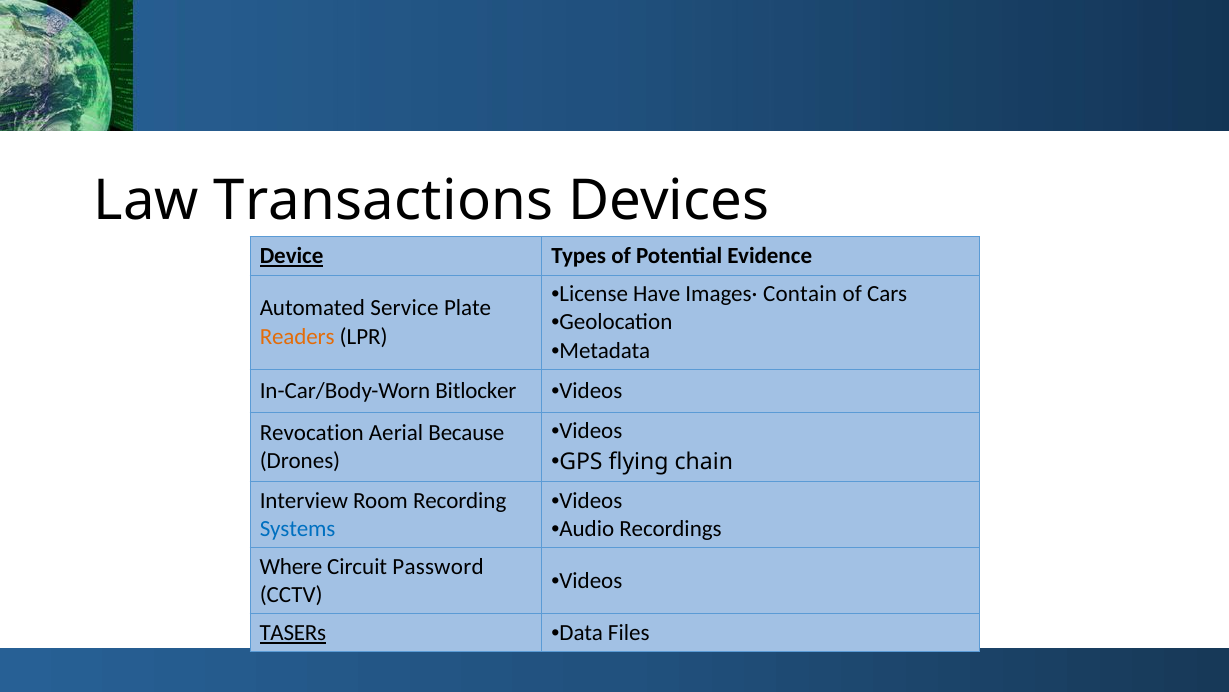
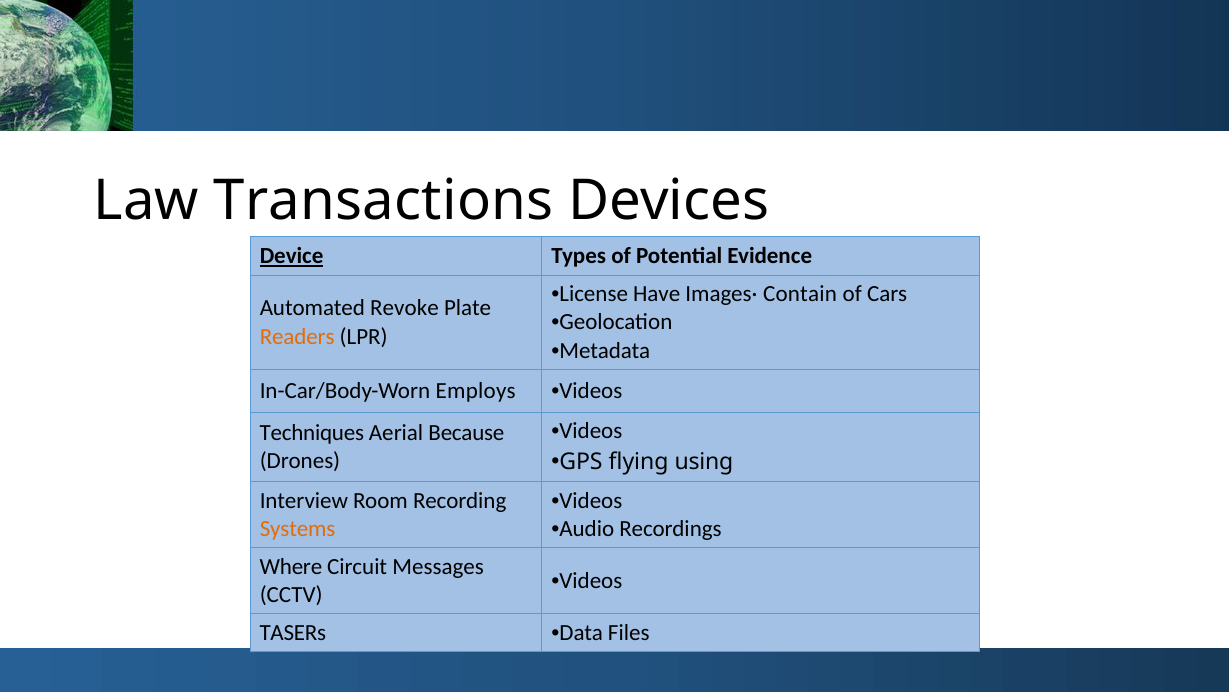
Service: Service -> Revoke
Bitlocker: Bitlocker -> Employs
Revocation: Revocation -> Techniques
chain: chain -> using
Systems colour: blue -> orange
Password: Password -> Messages
TASERs underline: present -> none
